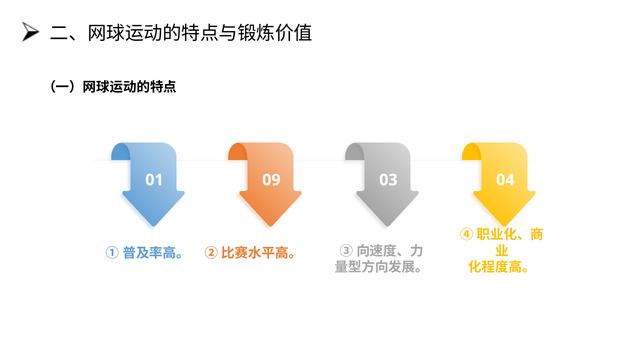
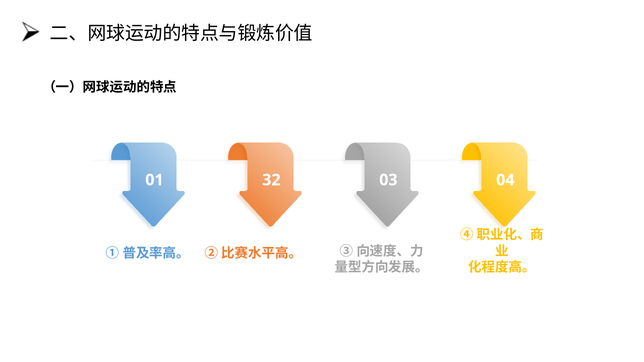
09: 09 -> 32
